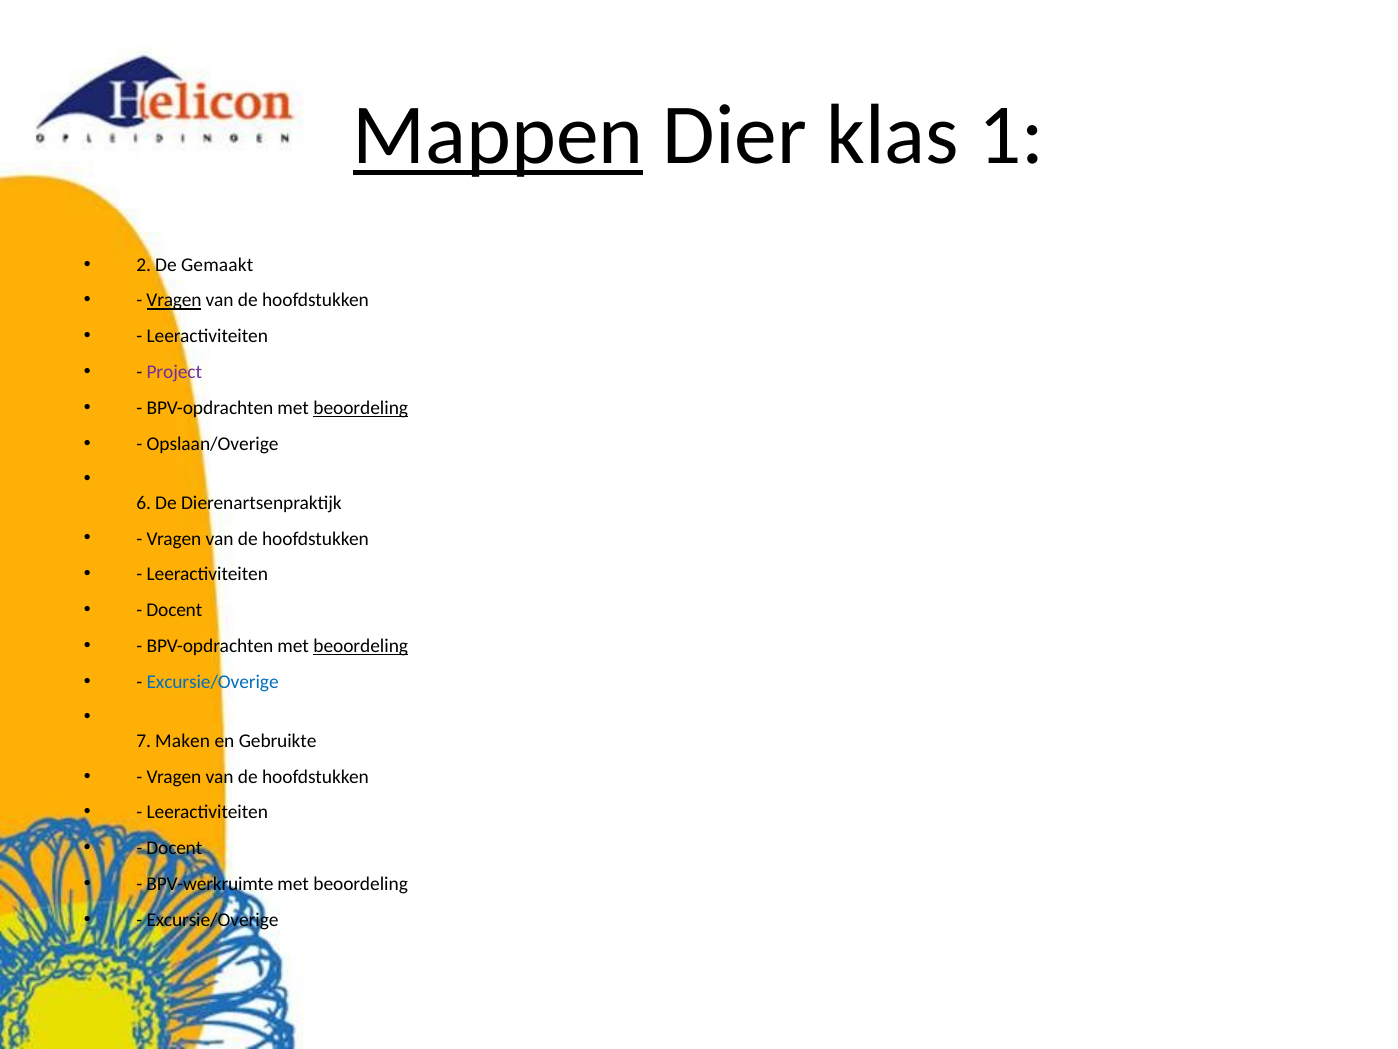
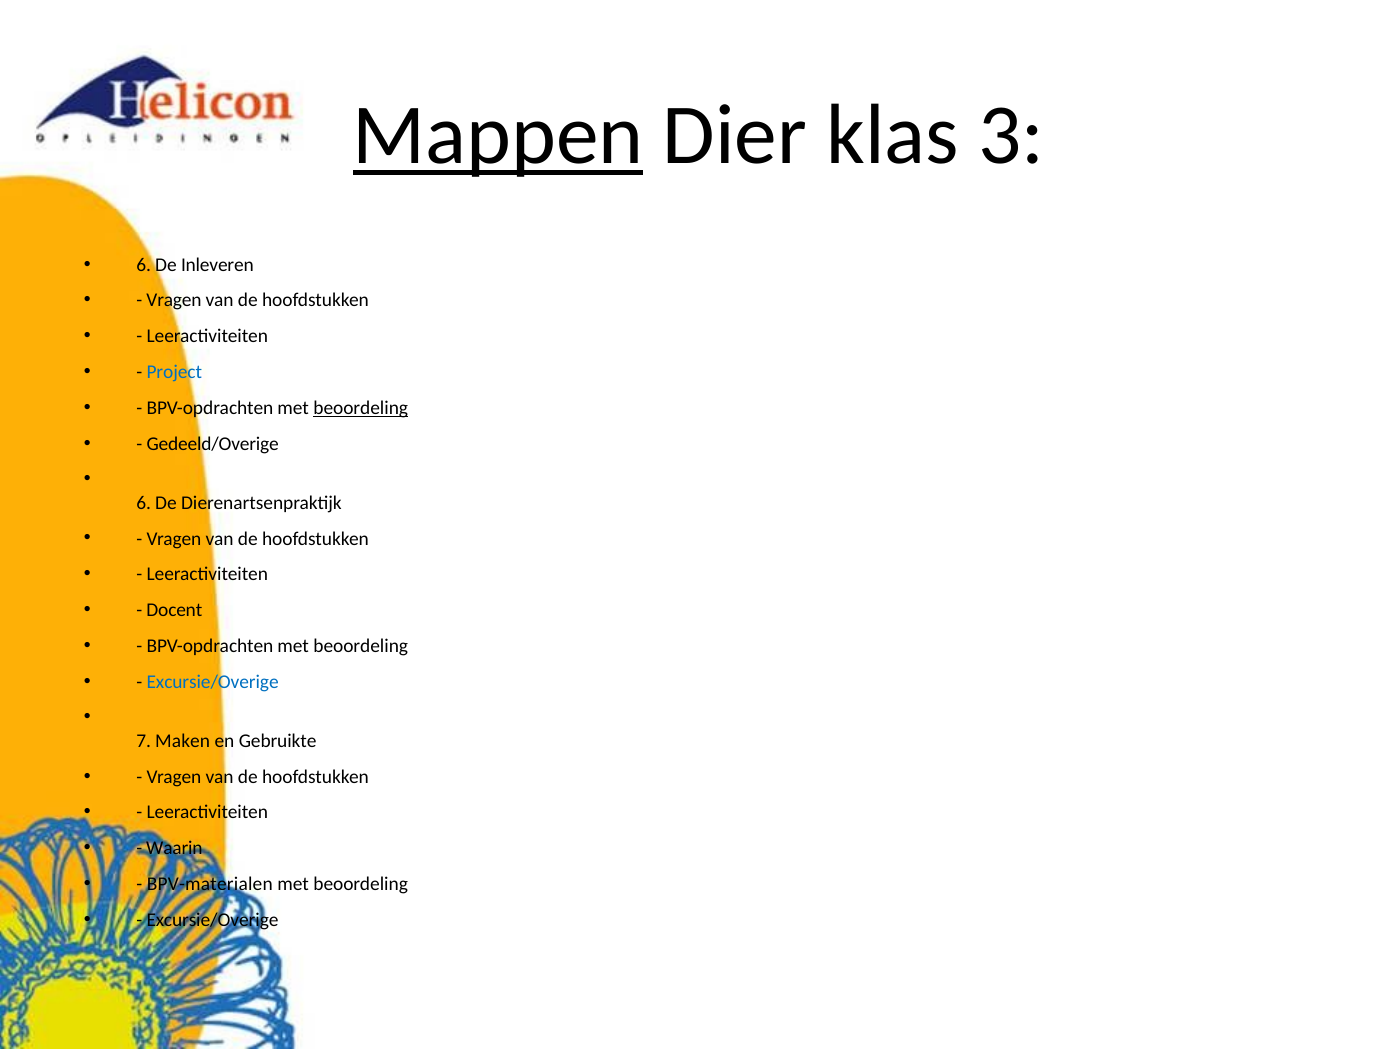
1: 1 -> 3
2 at (144, 265): 2 -> 6
Gemaakt: Gemaakt -> Inleveren
Vragen at (174, 300) underline: present -> none
Project colour: purple -> blue
Opslaan/Overige: Opslaan/Overige -> Gedeeld/Overige
beoordeling at (361, 646) underline: present -> none
Docent at (174, 848): Docent -> Waarin
BPV-werkruimte: BPV-werkruimte -> BPV-materialen
